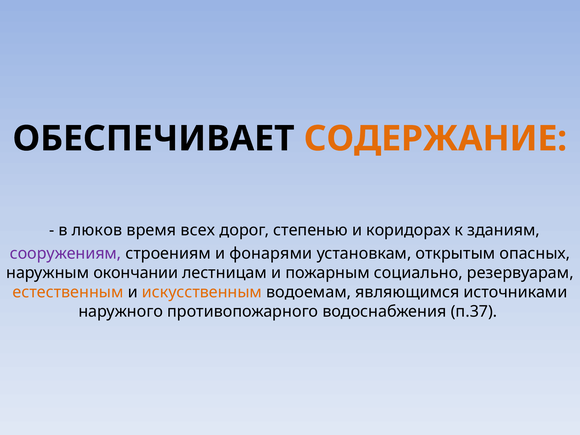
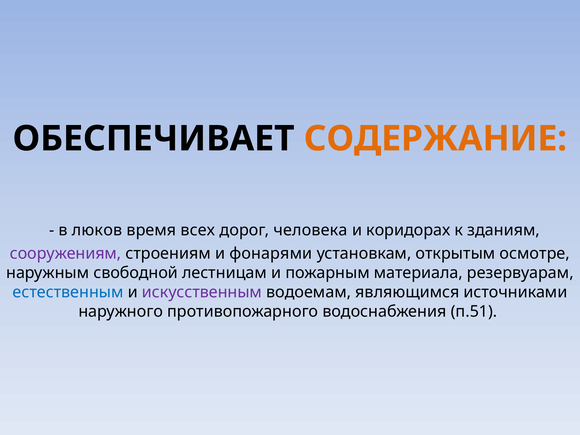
степенью: степенью -> человека
опасных: опасных -> осмотре
окончании: окончании -> свободной
социально: социально -> материала
естественным colour: orange -> blue
искусственным colour: orange -> purple
п.37: п.37 -> п.51
